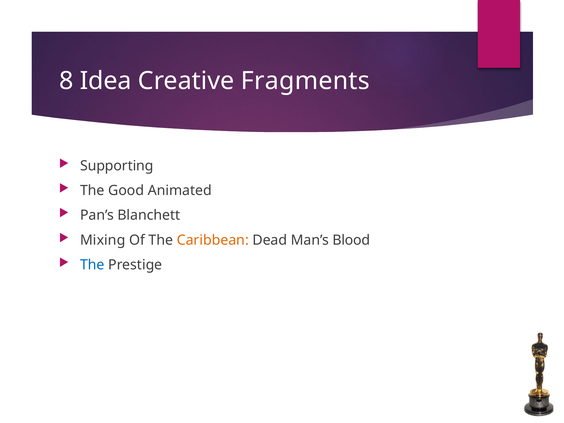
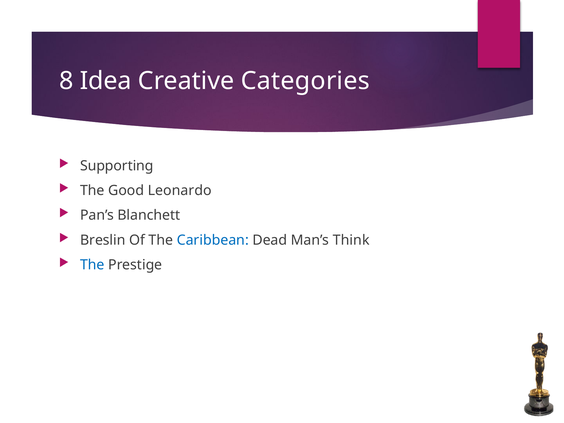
Fragments: Fragments -> Categories
Animated: Animated -> Leonardo
Mixing: Mixing -> Breslin
Caribbean colour: orange -> blue
Blood: Blood -> Think
